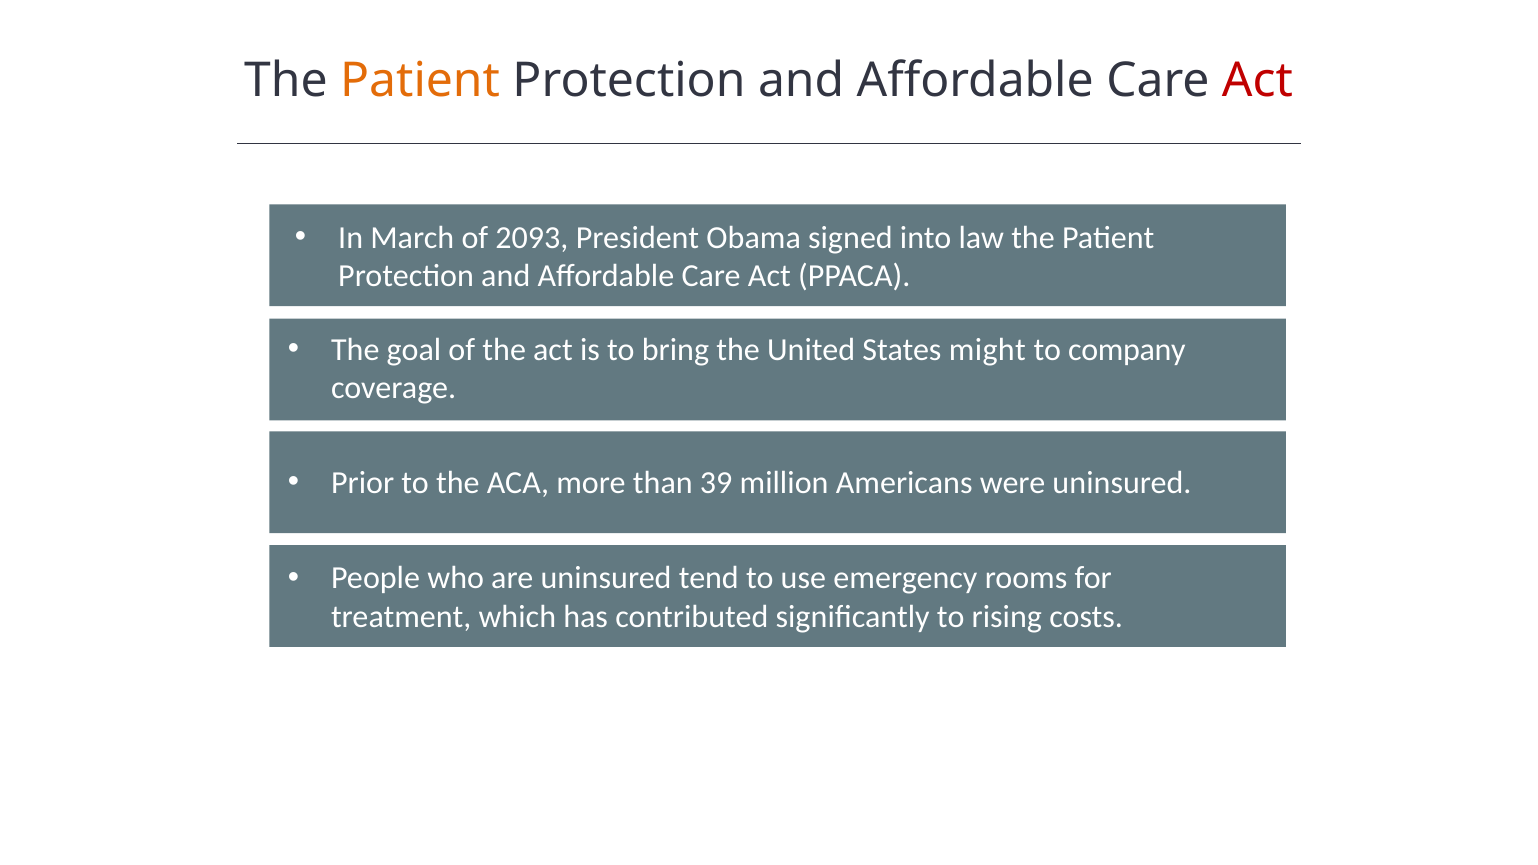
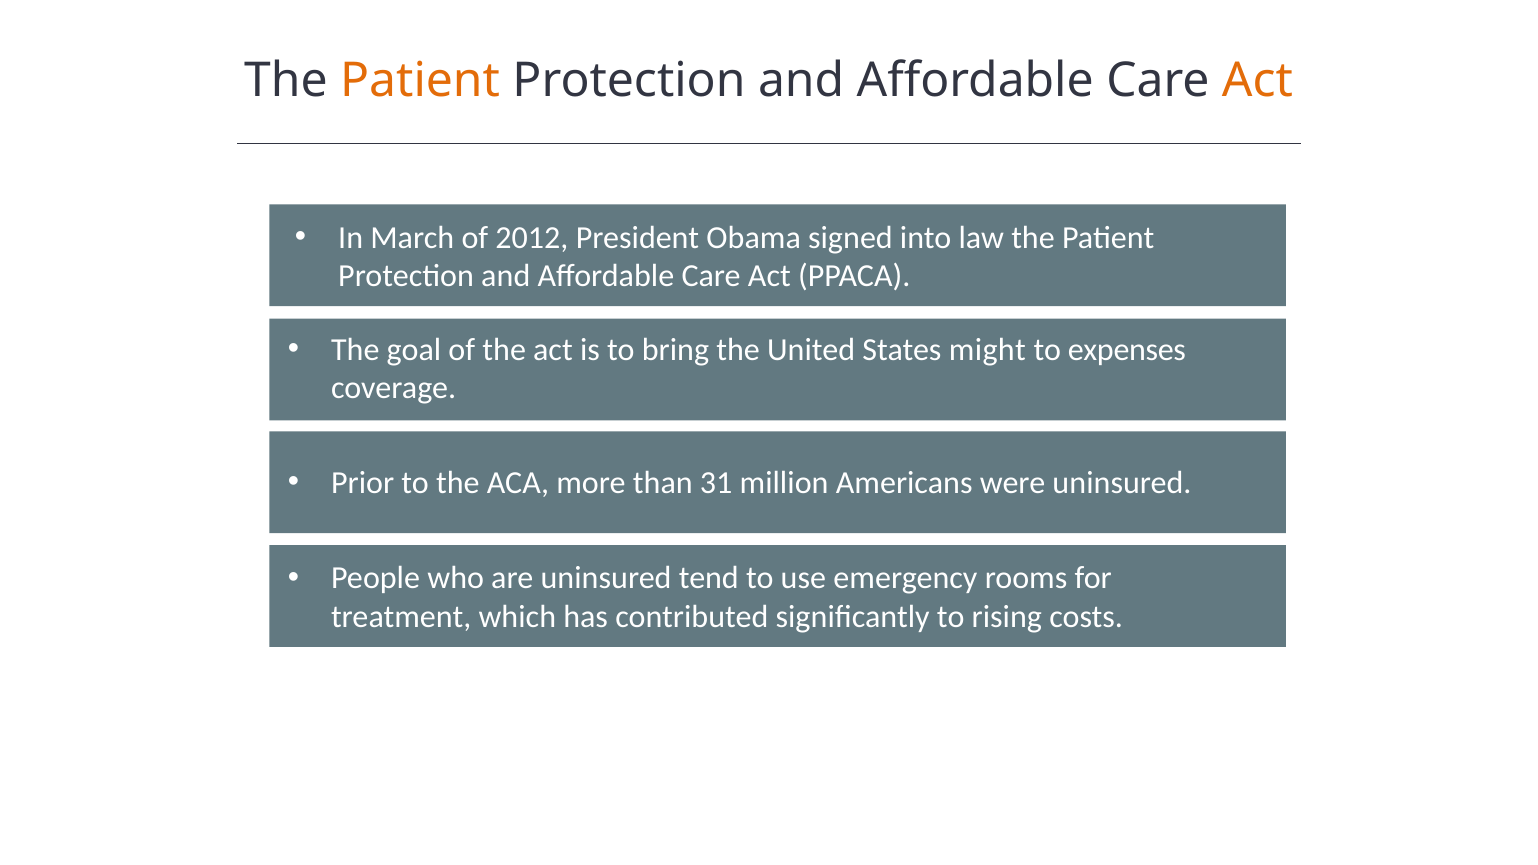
Act at (1257, 81) colour: red -> orange
2093: 2093 -> 2012
company: company -> expenses
39: 39 -> 31
